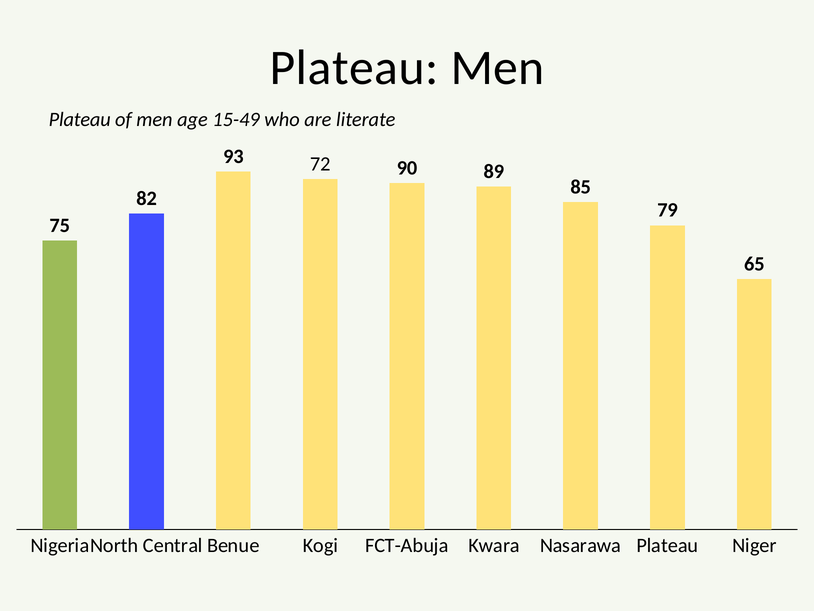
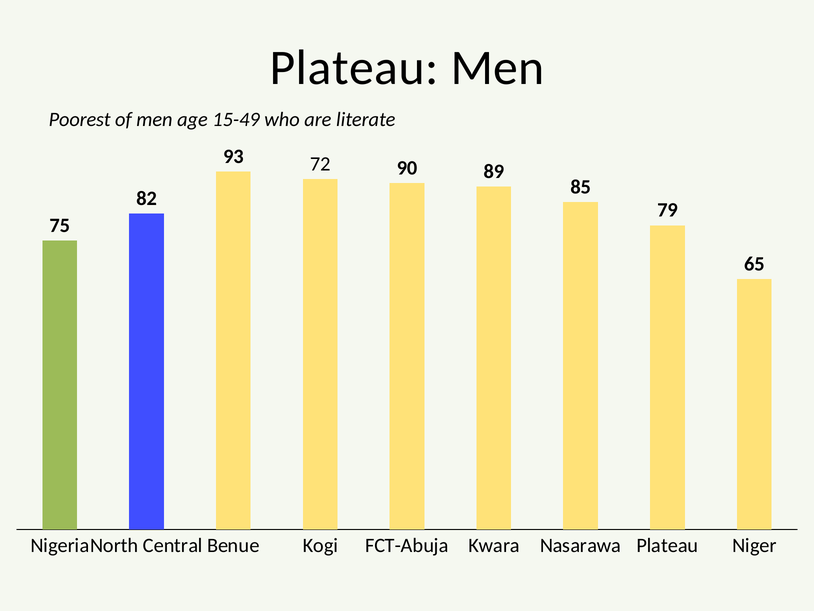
Plateau at (80, 119): Plateau -> Poorest
